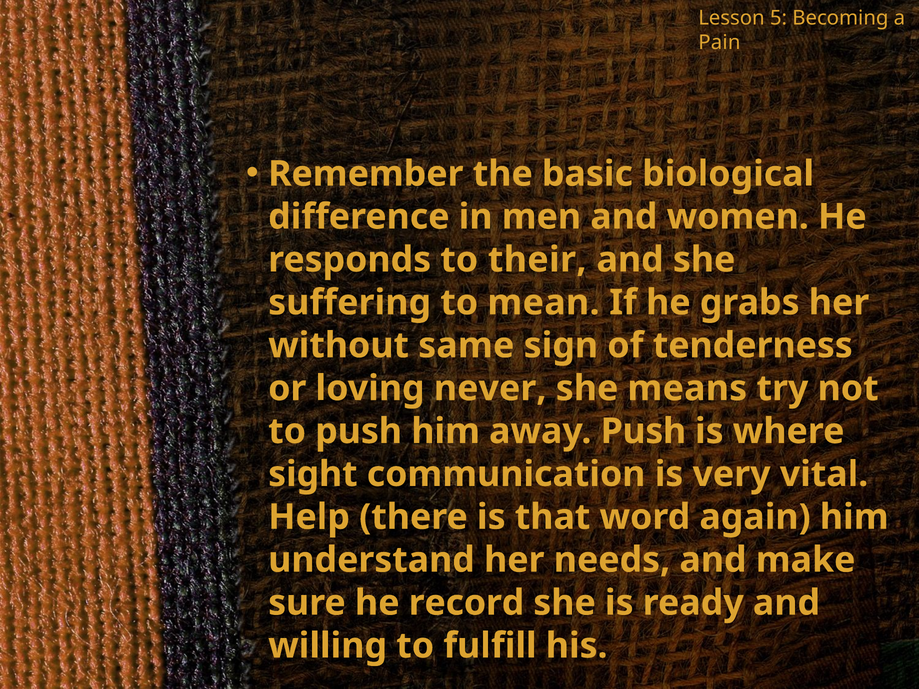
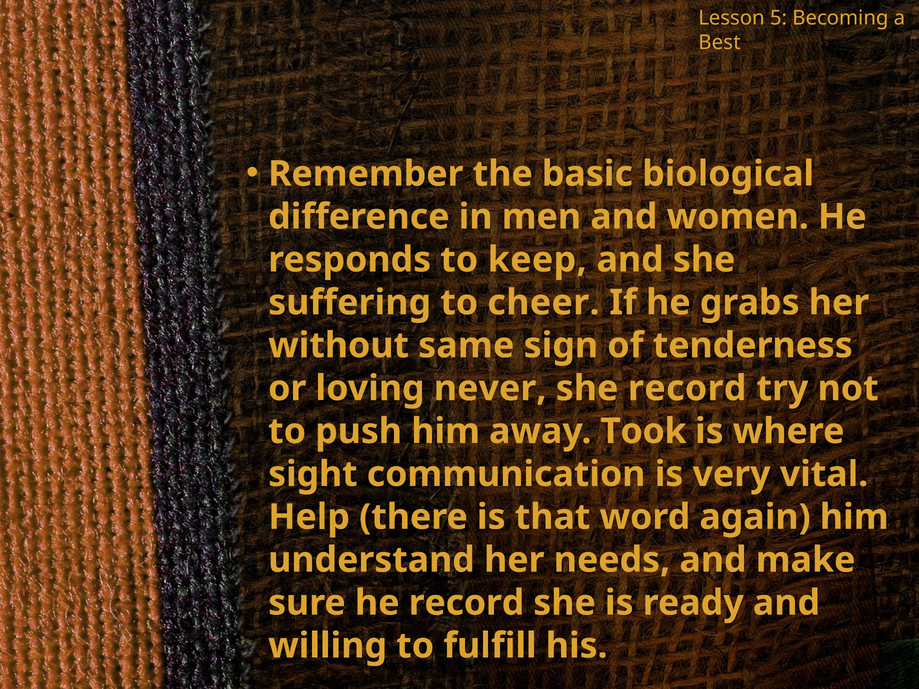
Pain: Pain -> Best
their: their -> keep
mean: mean -> cheer
she means: means -> record
away Push: Push -> Took
